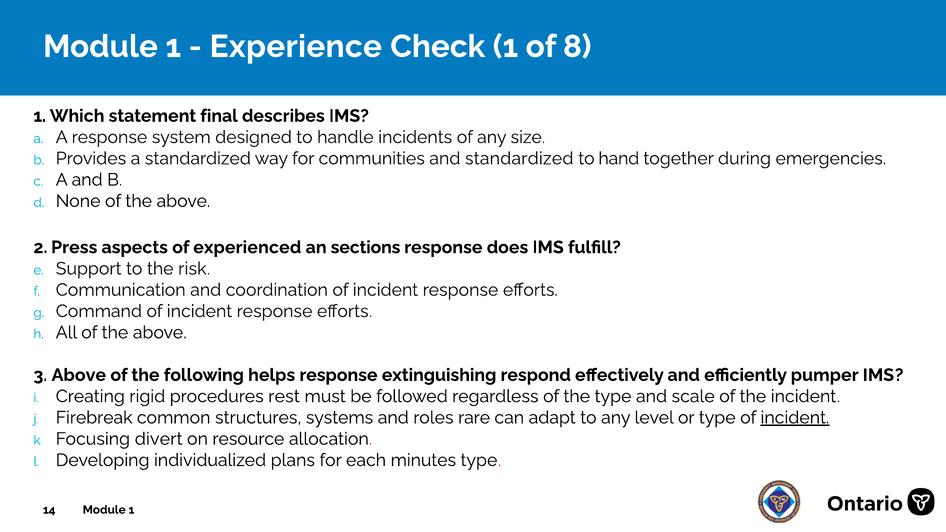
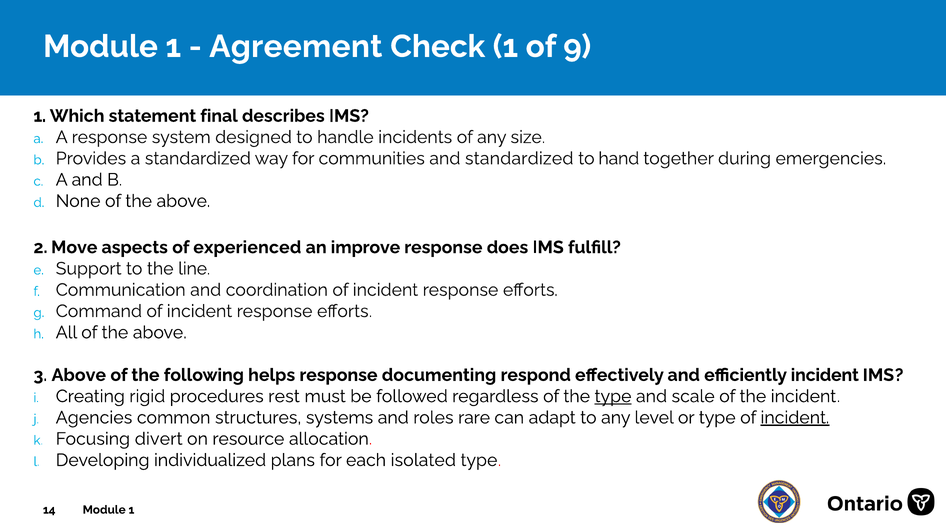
Experience: Experience -> Agreement
8: 8 -> 9
Press: Press -> Move
sections: sections -> improve
risk: risk -> line
extinguishing: extinguishing -> documenting
efficiently pumper: pumper -> incident
type at (613, 396) underline: none -> present
Firebreak: Firebreak -> Agencies
minutes: minutes -> isolated
